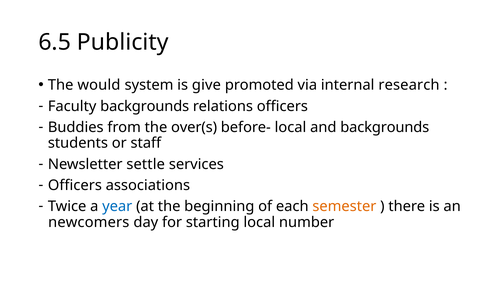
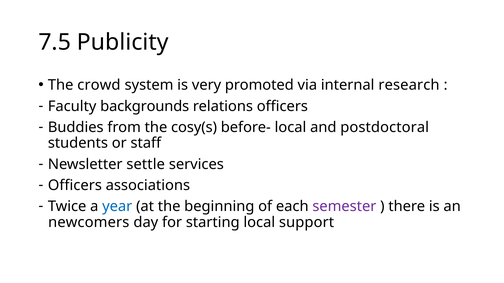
6.5: 6.5 -> 7.5
would: would -> crowd
give: give -> very
over(s: over(s -> cosy(s
and backgrounds: backgrounds -> postdoctoral
semester colour: orange -> purple
number: number -> support
